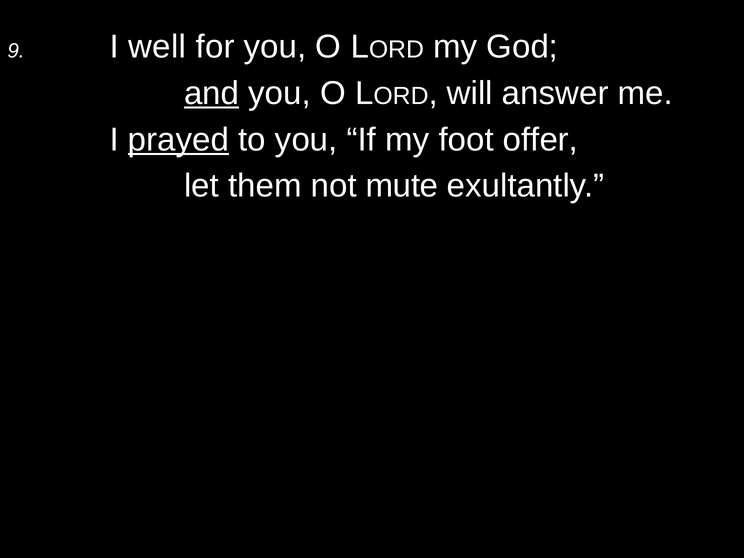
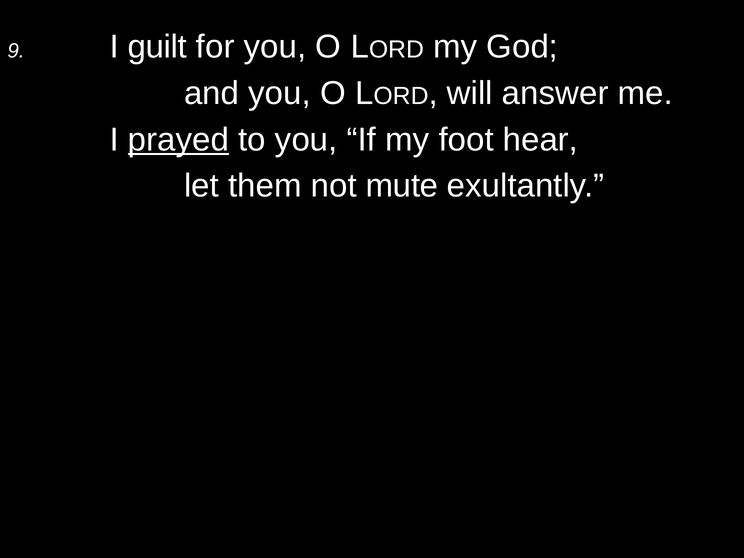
well: well -> guilt
and underline: present -> none
offer: offer -> hear
